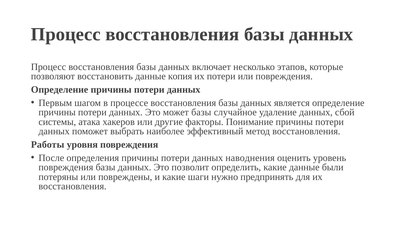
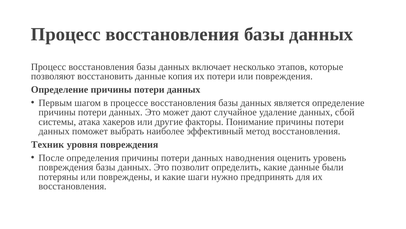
может базы: базы -> дают
Работы: Работы -> Техник
